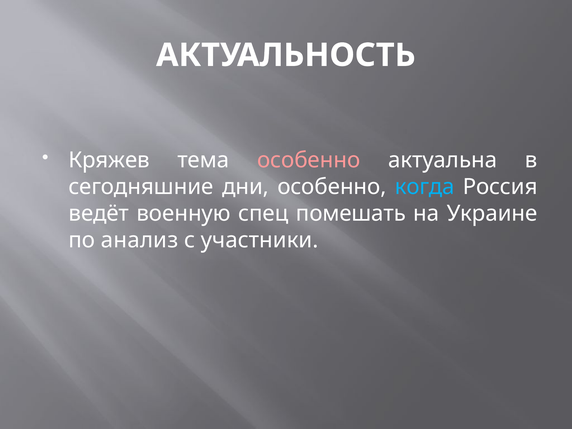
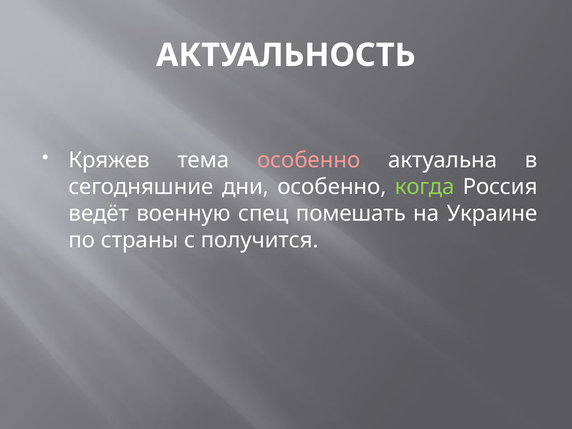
когда colour: light blue -> light green
анализ: анализ -> страны
участники: участники -> получится
